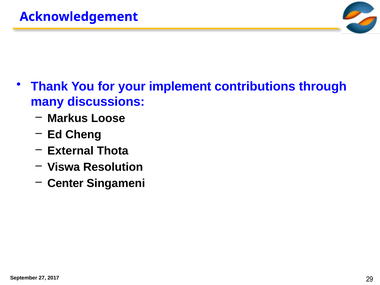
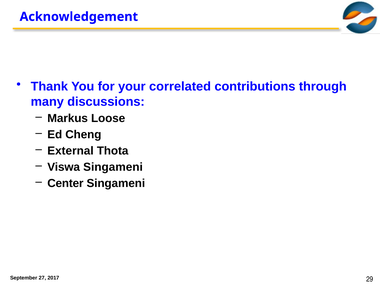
implement: implement -> correlated
Viswa Resolution: Resolution -> Singameni
